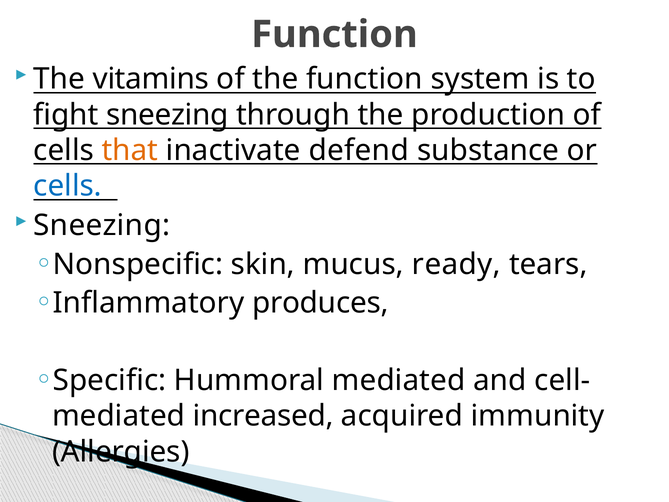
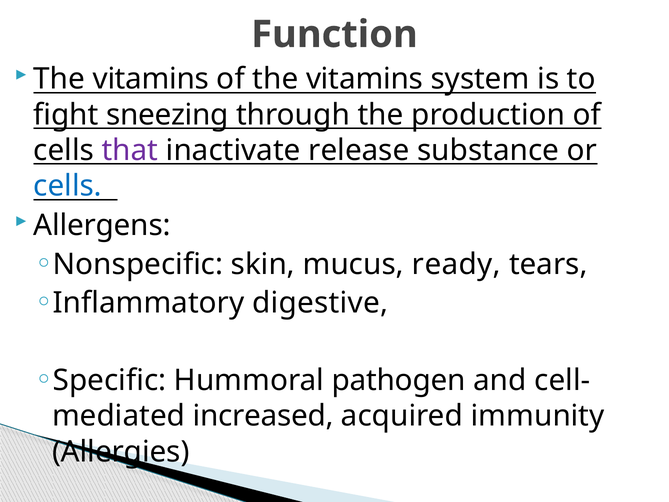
of the function: function -> vitamins
that colour: orange -> purple
defend: defend -> release
Sneezing at (102, 225): Sneezing -> Allergens
produces: produces -> digestive
Hummoral mediated: mediated -> pathogen
